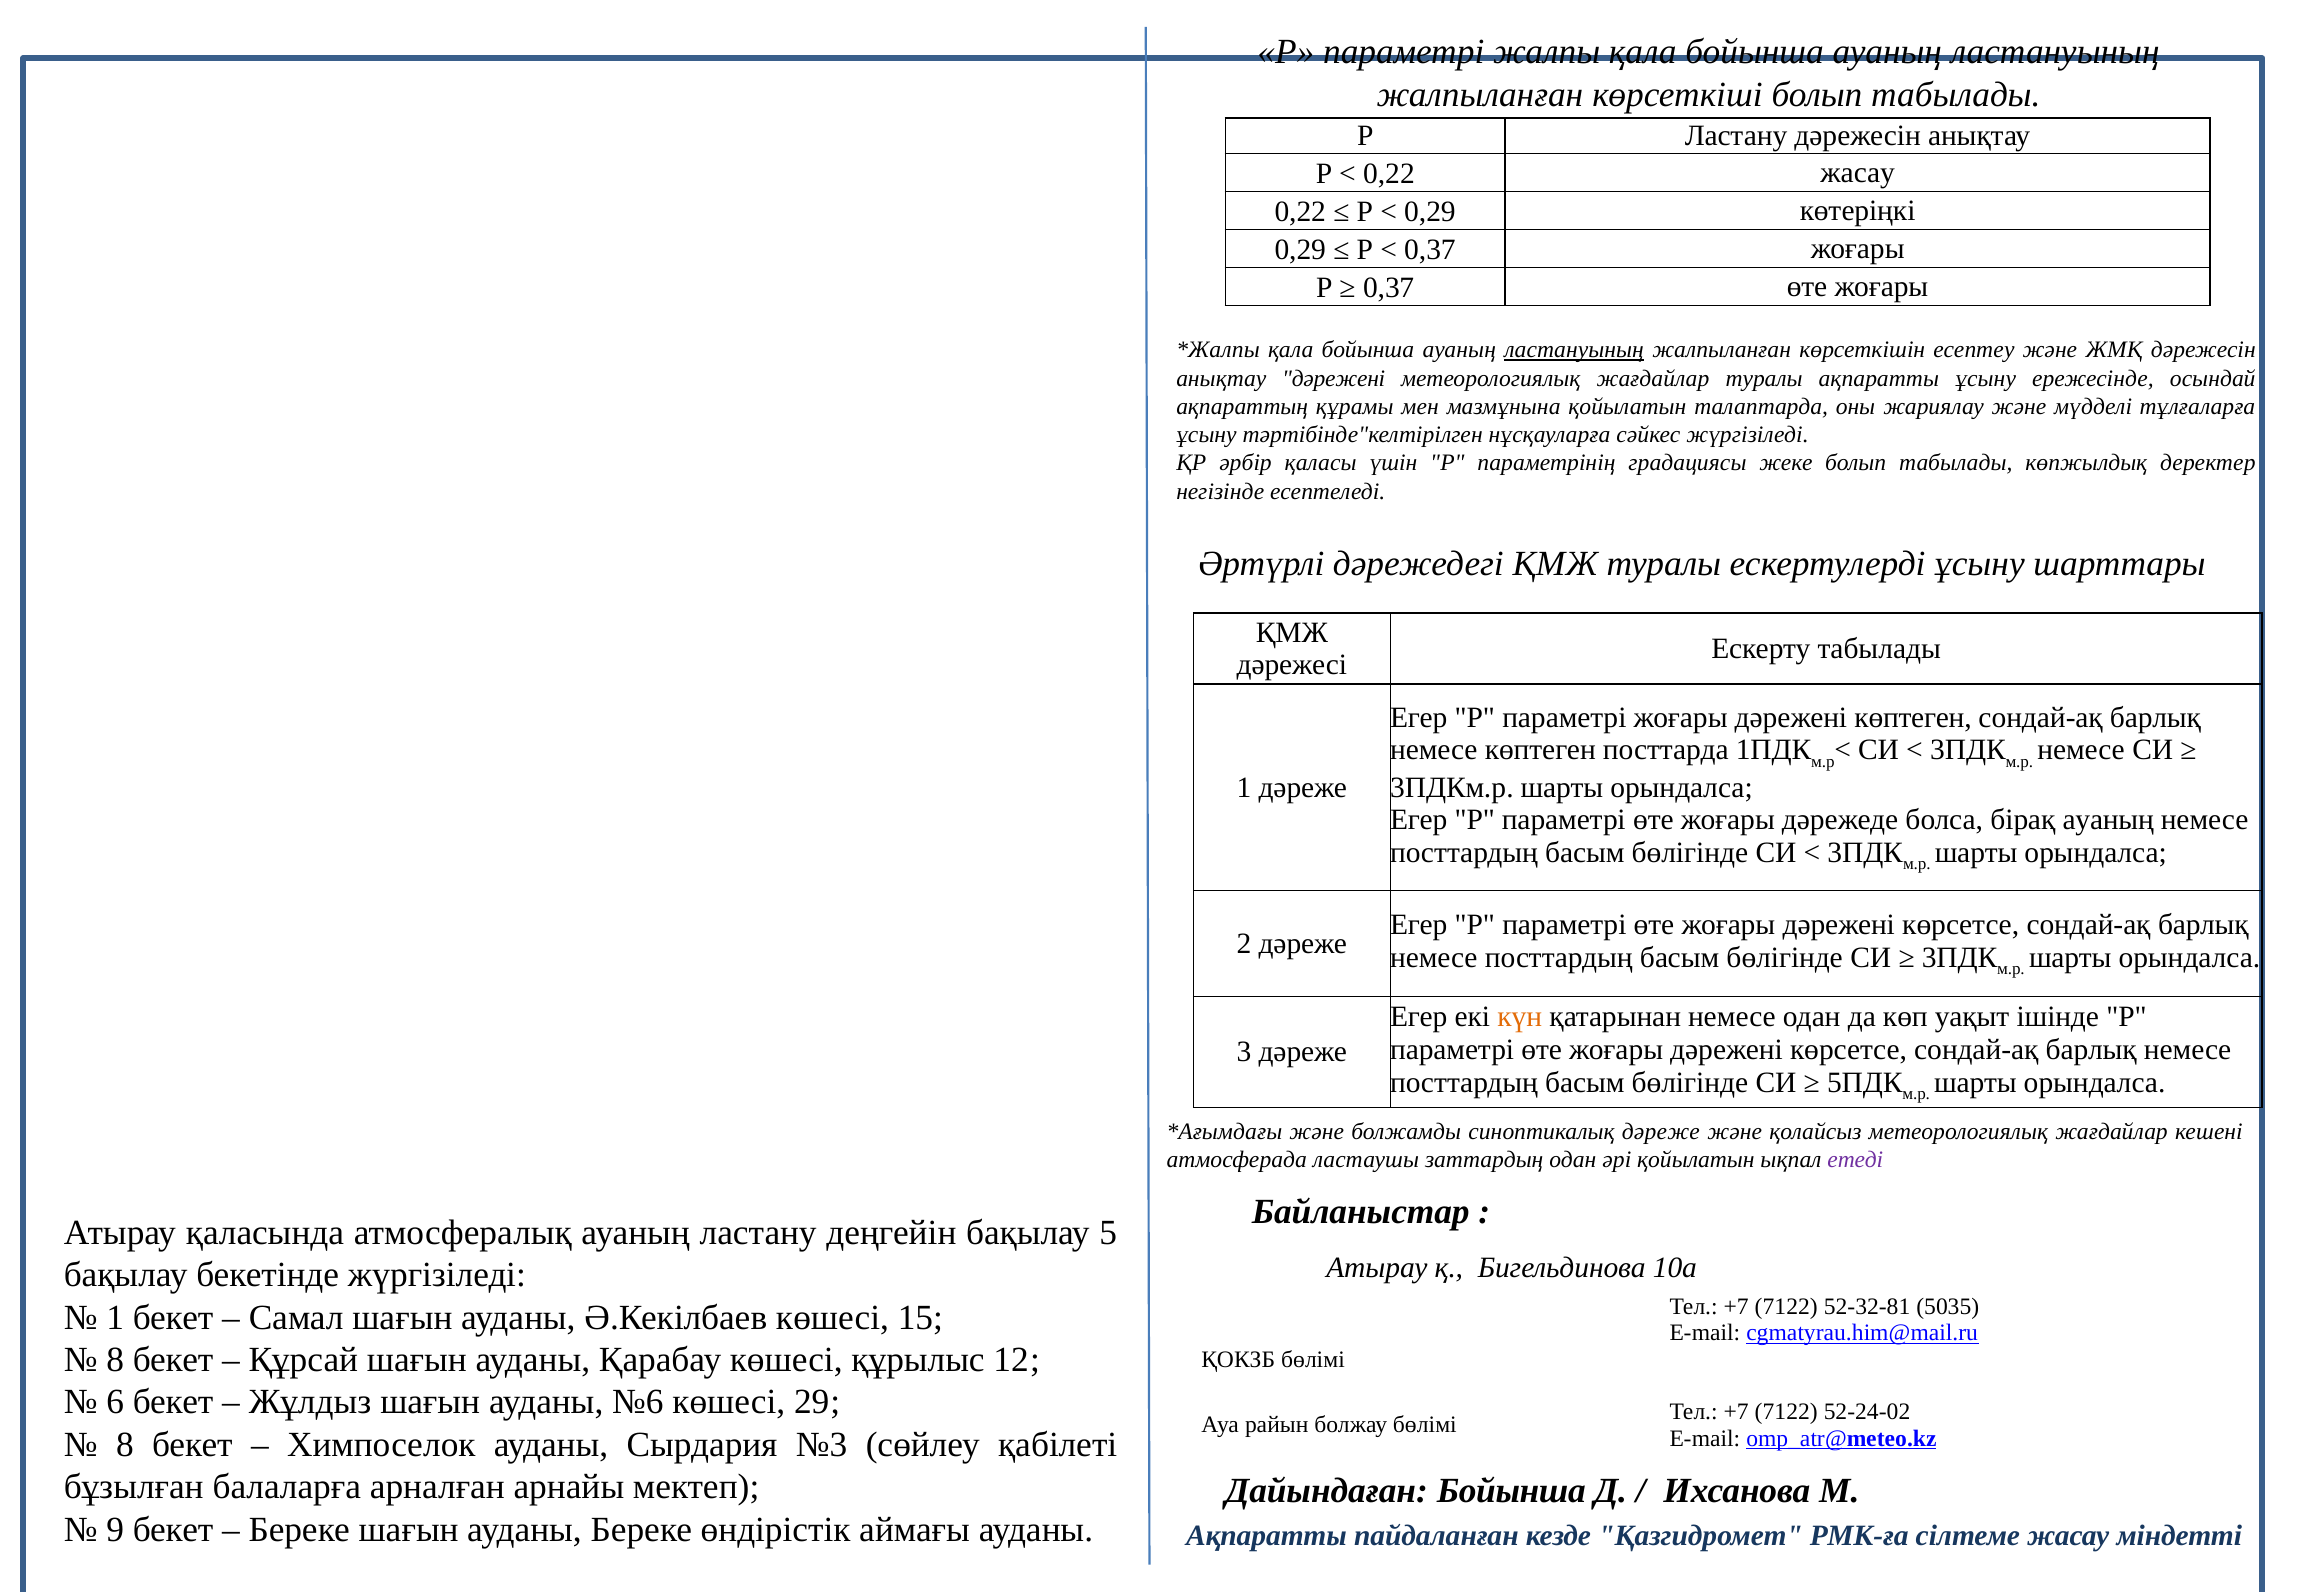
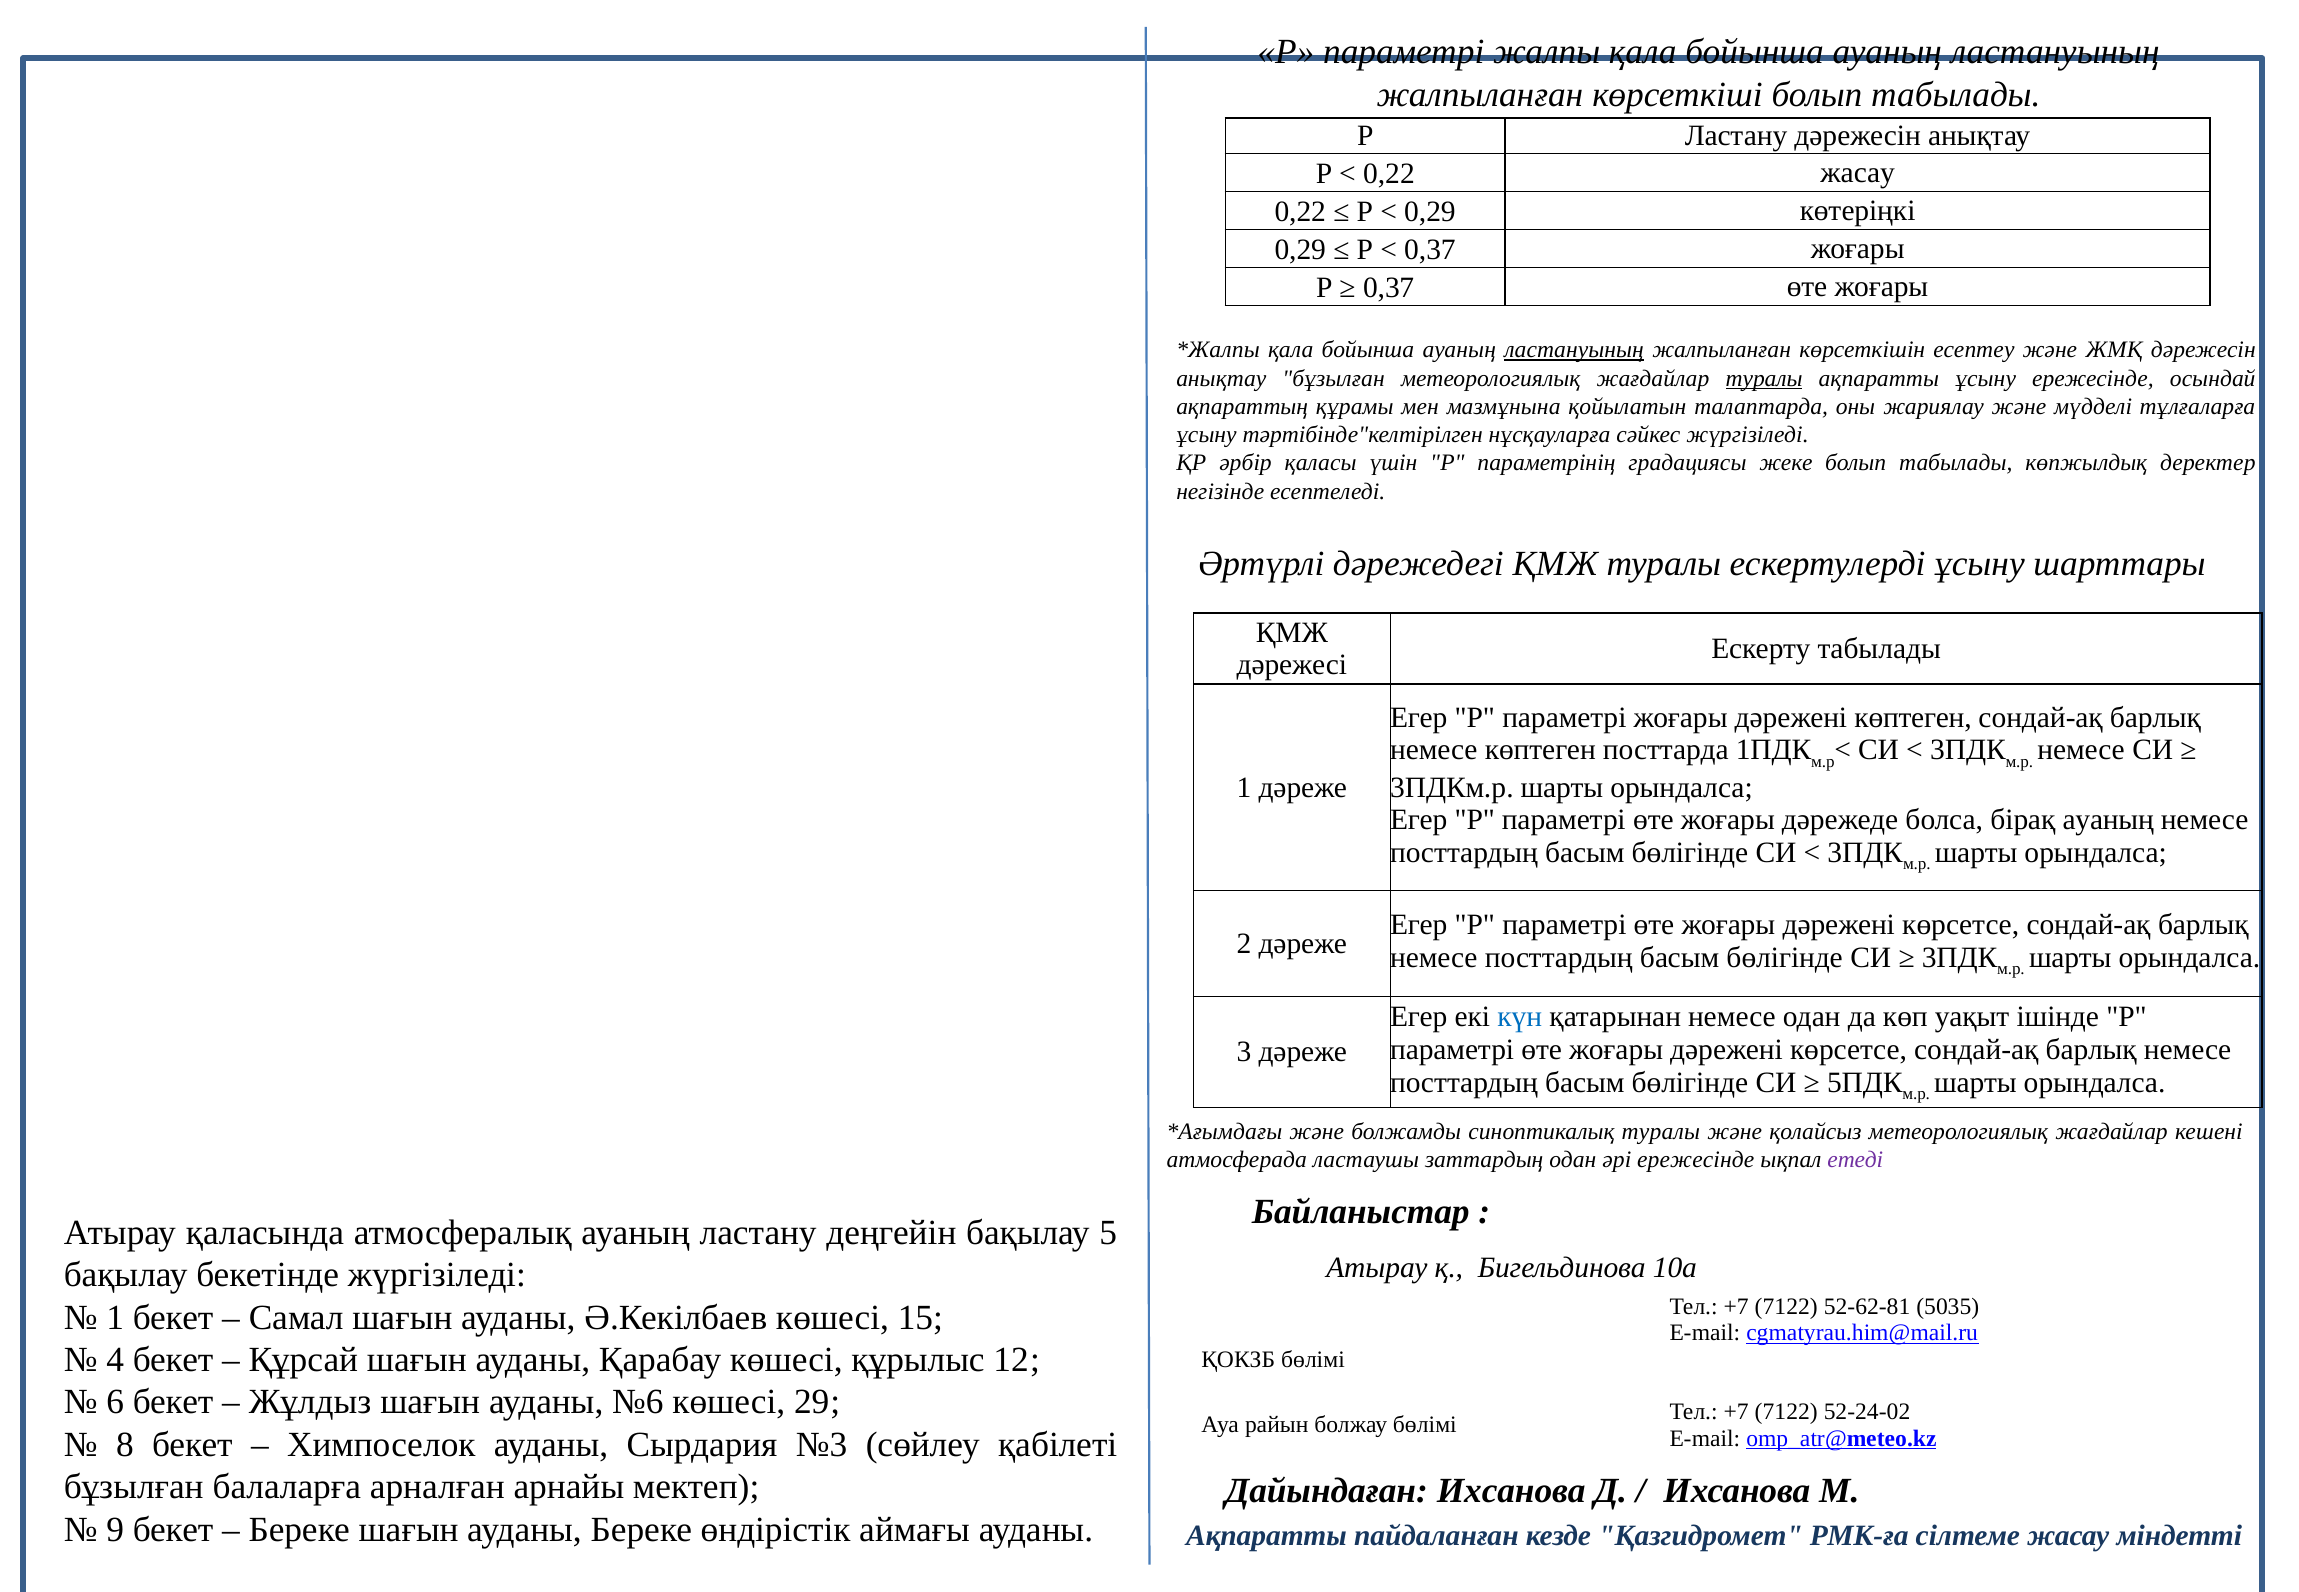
анықтау дәрежені: дәрежені -> бұзылған
туралы at (1764, 378) underline: none -> present
күн colour: orange -> blue
синоптикалық дәреже: дәреже -> туралы
әрі қойылатын: қойылатын -> ережесінде
52-32-81: 52-32-81 -> 52-62-81
8 at (115, 1359): 8 -> 4
Дайындаған Бойынша: Бойынша -> Ихсанова
